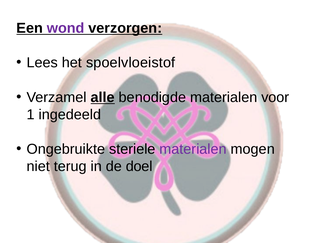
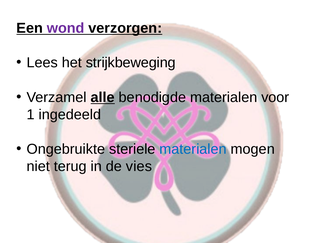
spoelvloeistof: spoelvloeistof -> strijkbeweging
materialen at (193, 149) colour: purple -> blue
doel: doel -> vies
